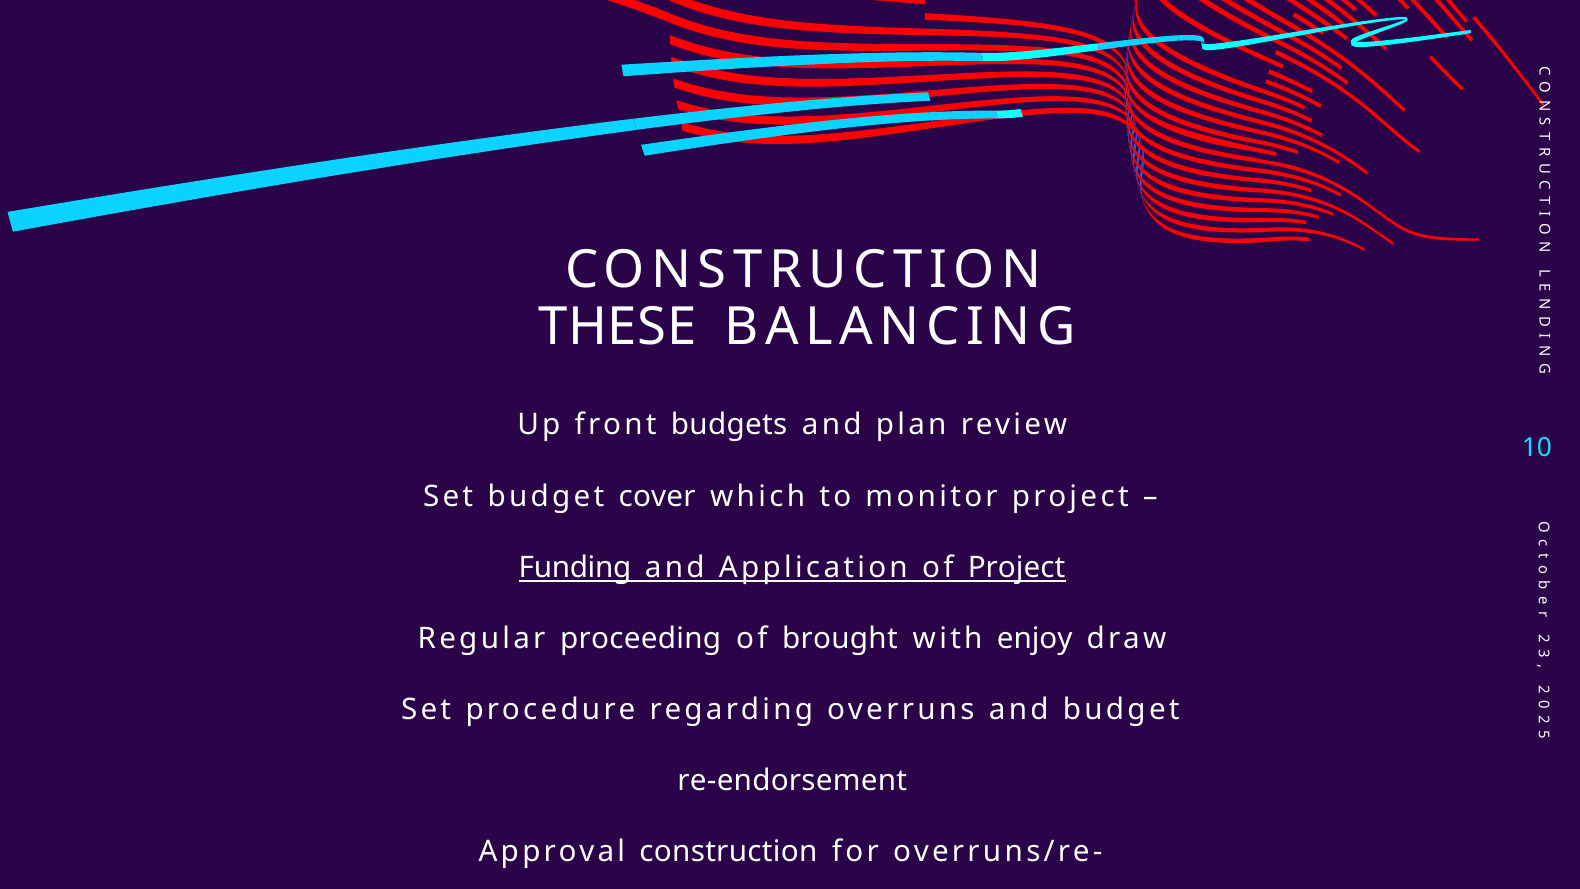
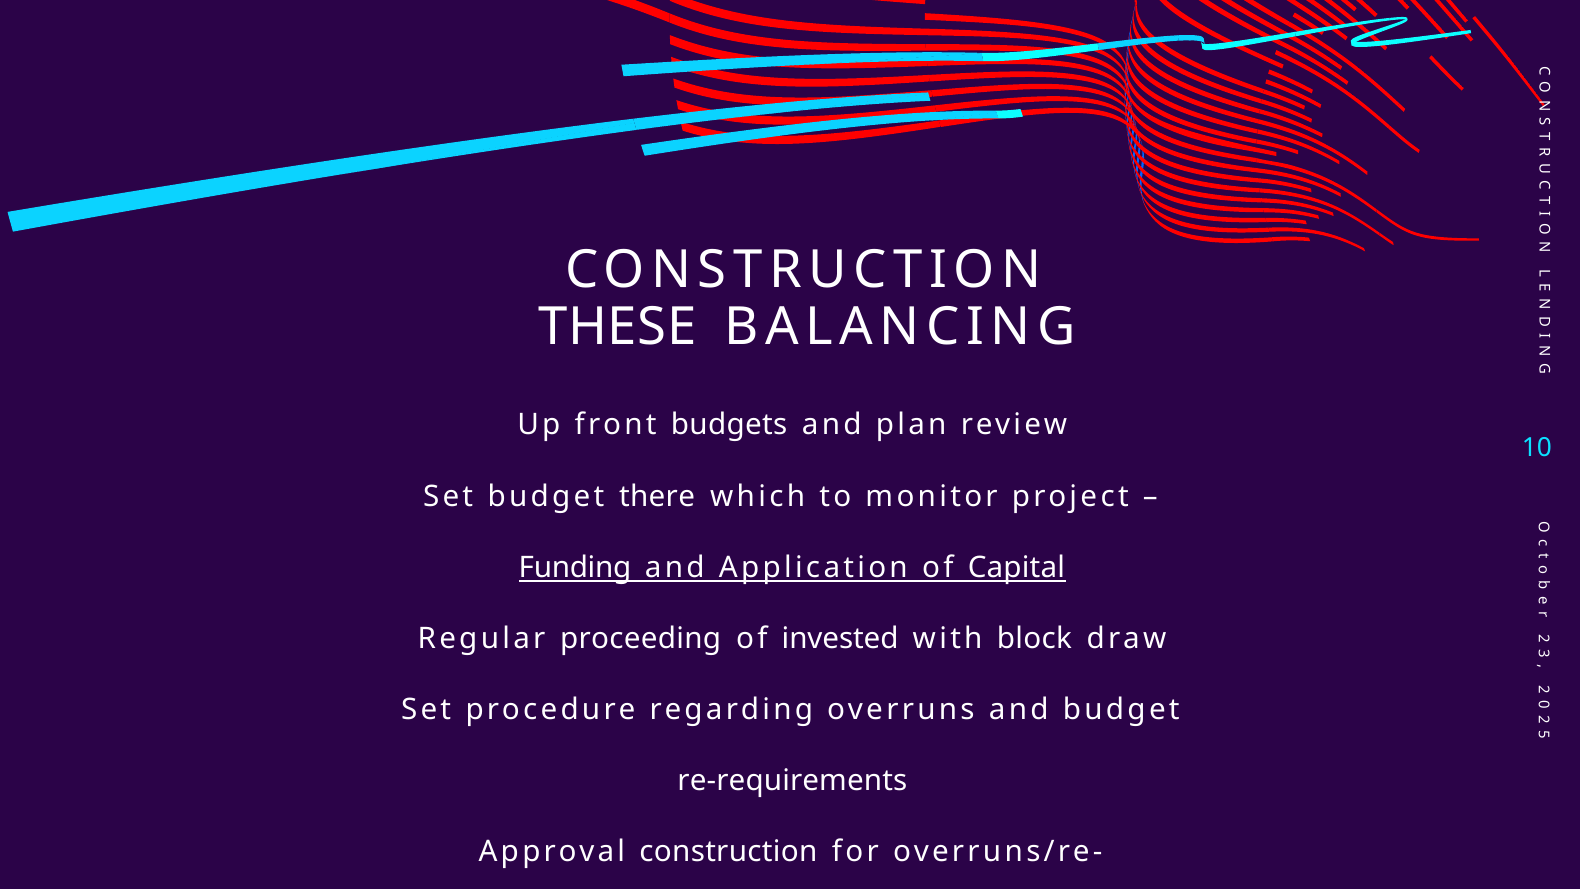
cover: cover -> there
of Project: Project -> Capital
brought: brought -> invested
enjoy: enjoy -> block
re-endorsement: re-endorsement -> re-requirements
